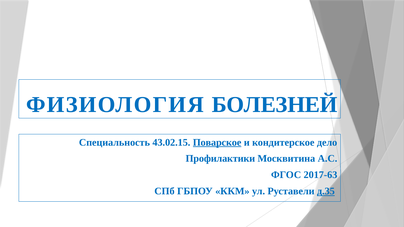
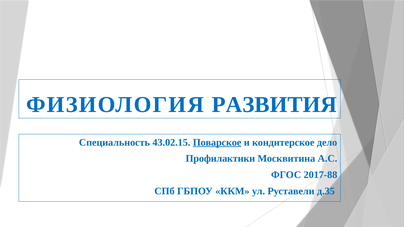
БОЛЕЗНЕЙ: БОЛЕЗНЕЙ -> РАЗВИТИЯ
2017-63: 2017-63 -> 2017-88
д.35 underline: present -> none
